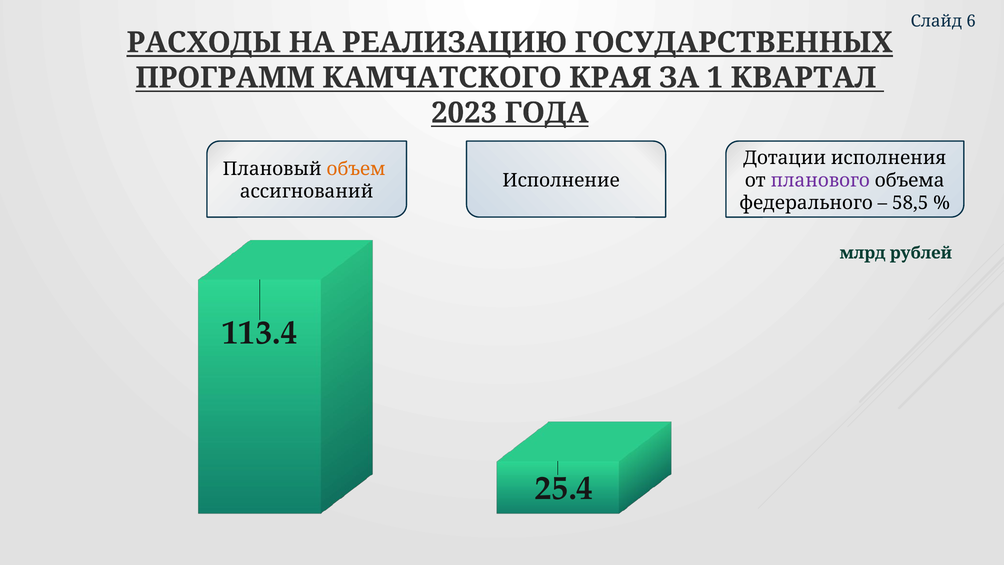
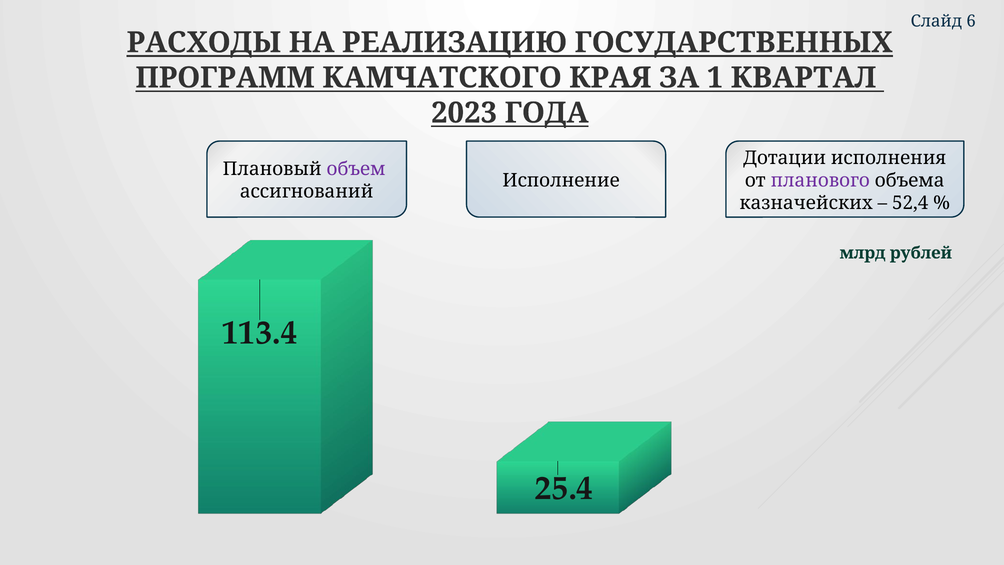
объем colour: orange -> purple
федерального: федерального -> казначейских
58,5: 58,5 -> 52,4
